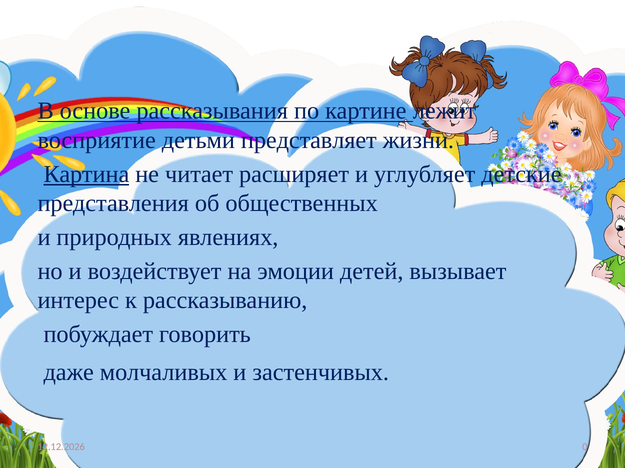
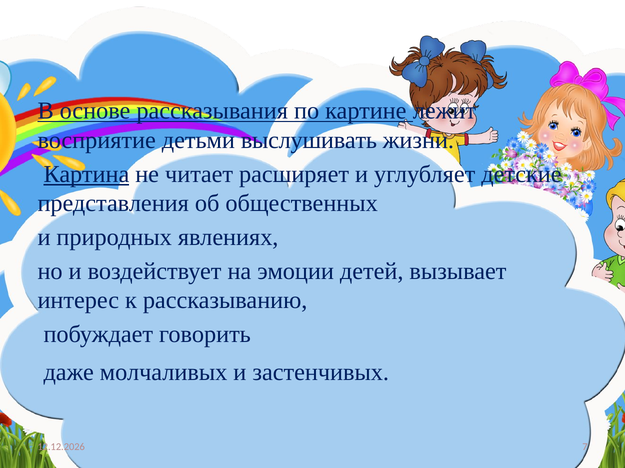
представляет: представляет -> выслушивать
0: 0 -> 7
